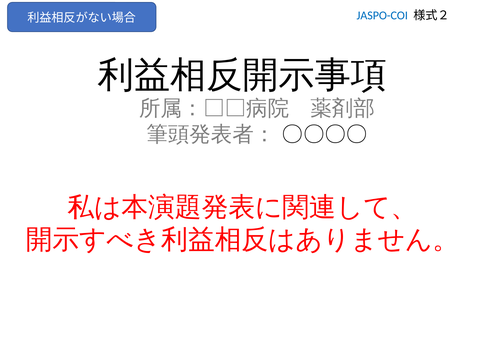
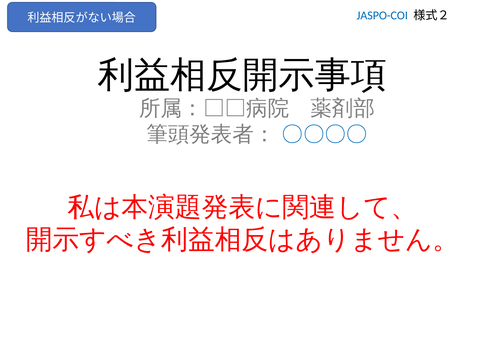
〇〇〇〇 colour: black -> blue
